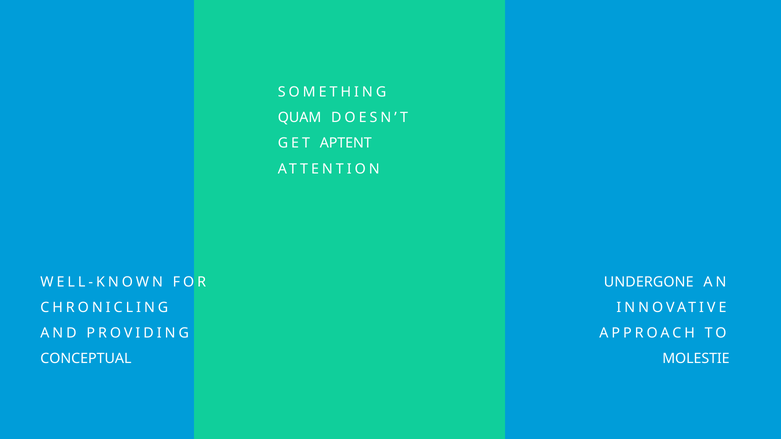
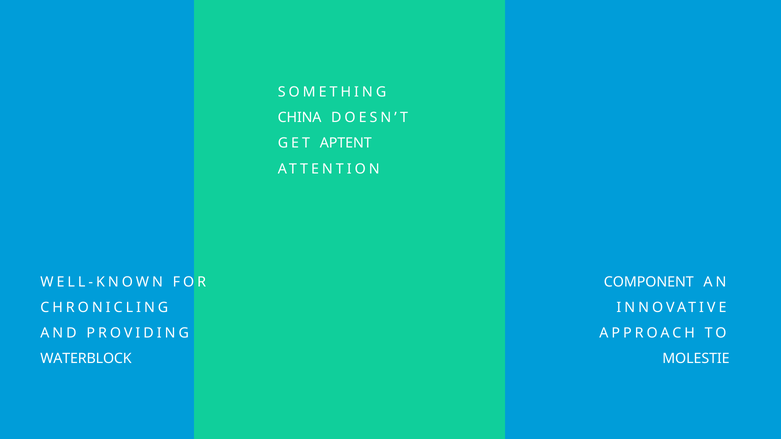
QUAM: QUAM -> CHINA
UNDERGONE: UNDERGONE -> COMPONENT
CONCEPTUAL: CONCEPTUAL -> WATERBLOCK
